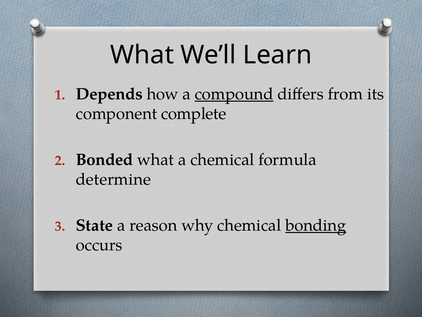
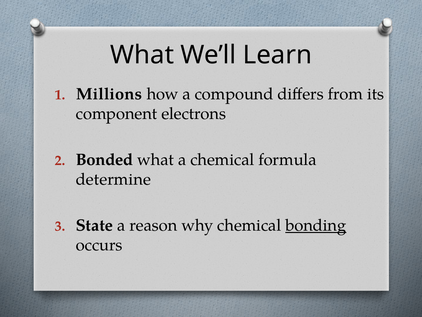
Depends: Depends -> Millions
compound underline: present -> none
complete: complete -> electrons
